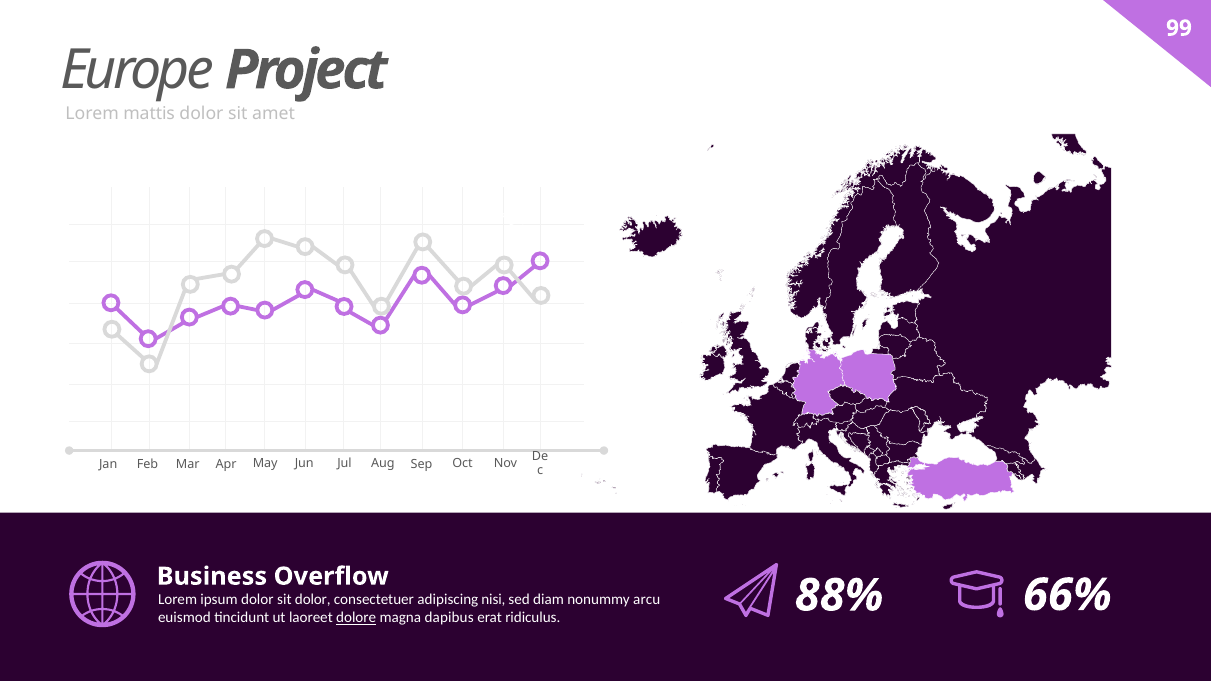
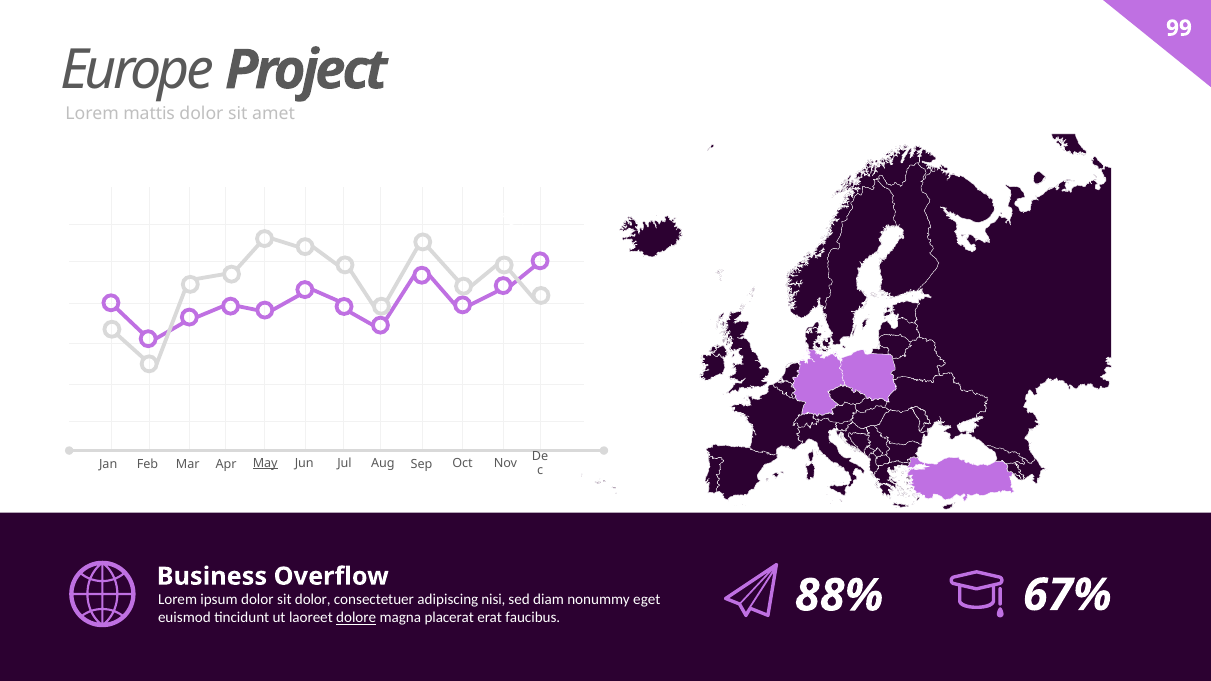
May underline: none -> present
arcu: arcu -> eget
dapibus: dapibus -> placerat
ridiculus: ridiculus -> faucibus
66%: 66% -> 67%
